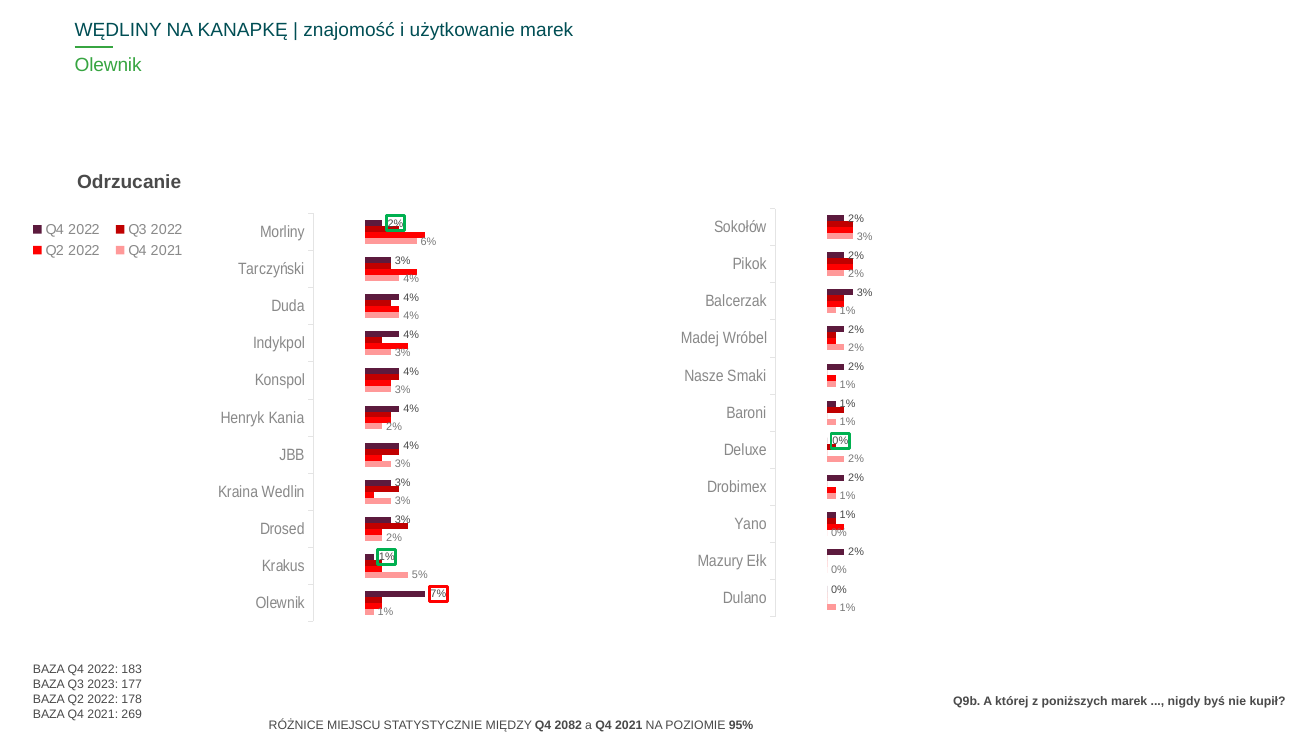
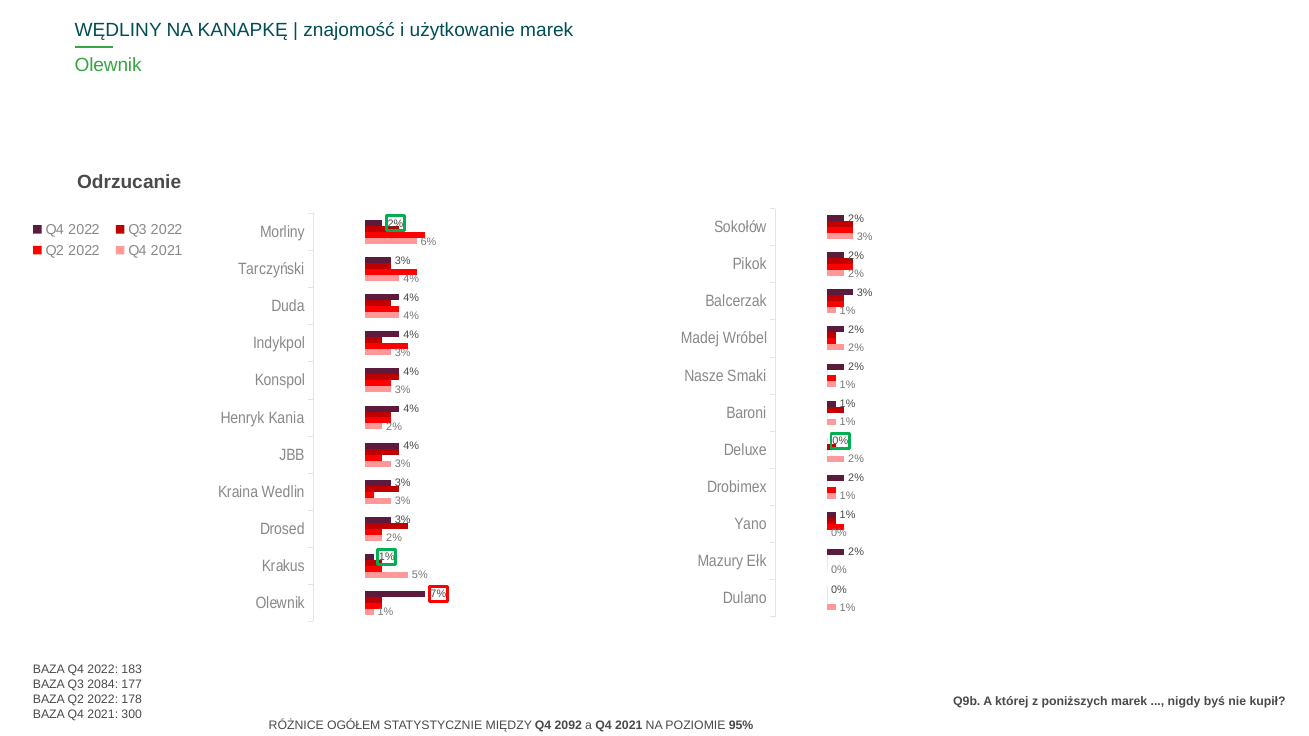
2023: 2023 -> 2084
269: 269 -> 300
MIEJSCU: MIEJSCU -> OGÓŁEM
2082: 2082 -> 2092
